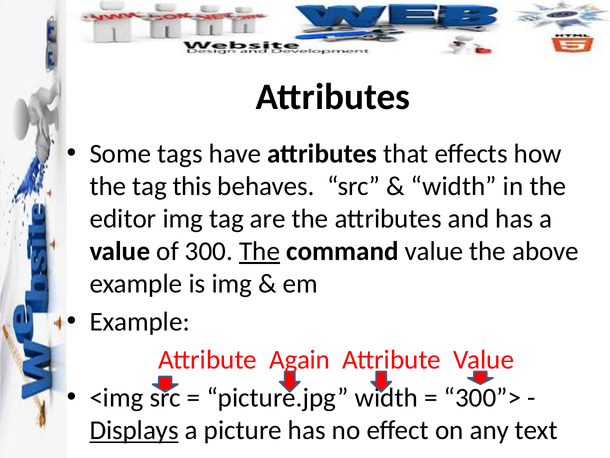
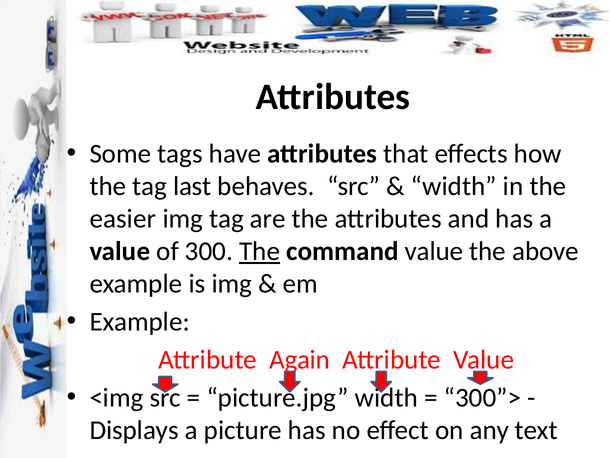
this: this -> last
editor: editor -> easier
Displays underline: present -> none
